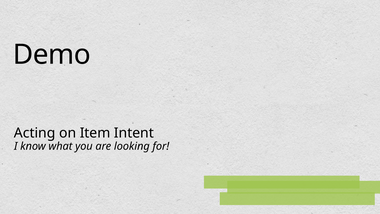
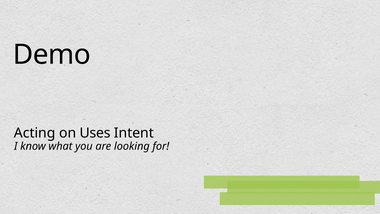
Item: Item -> Uses
